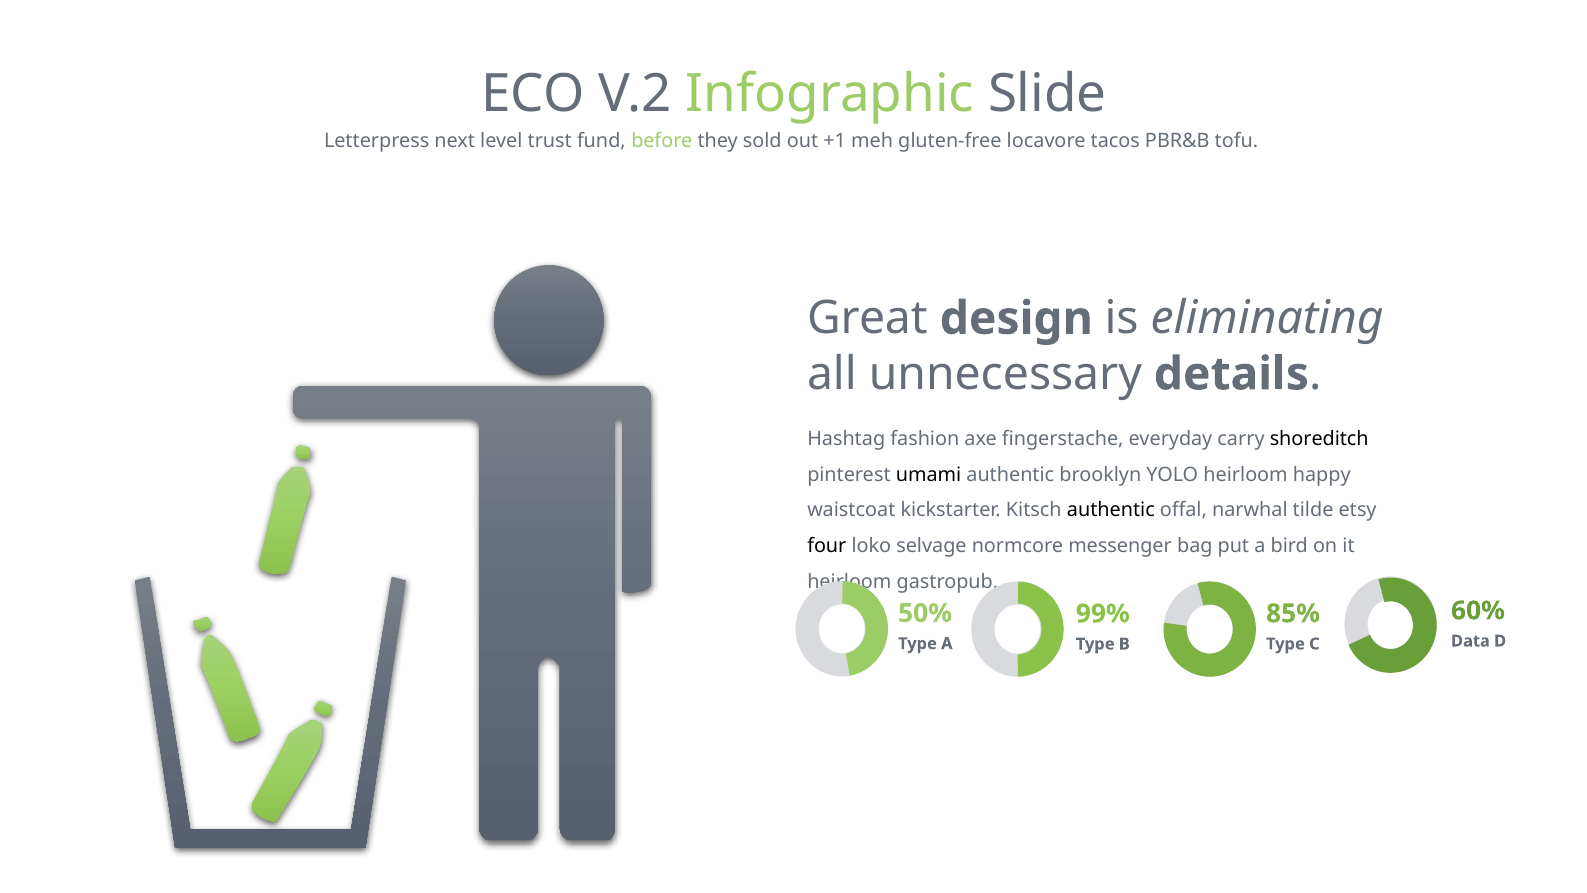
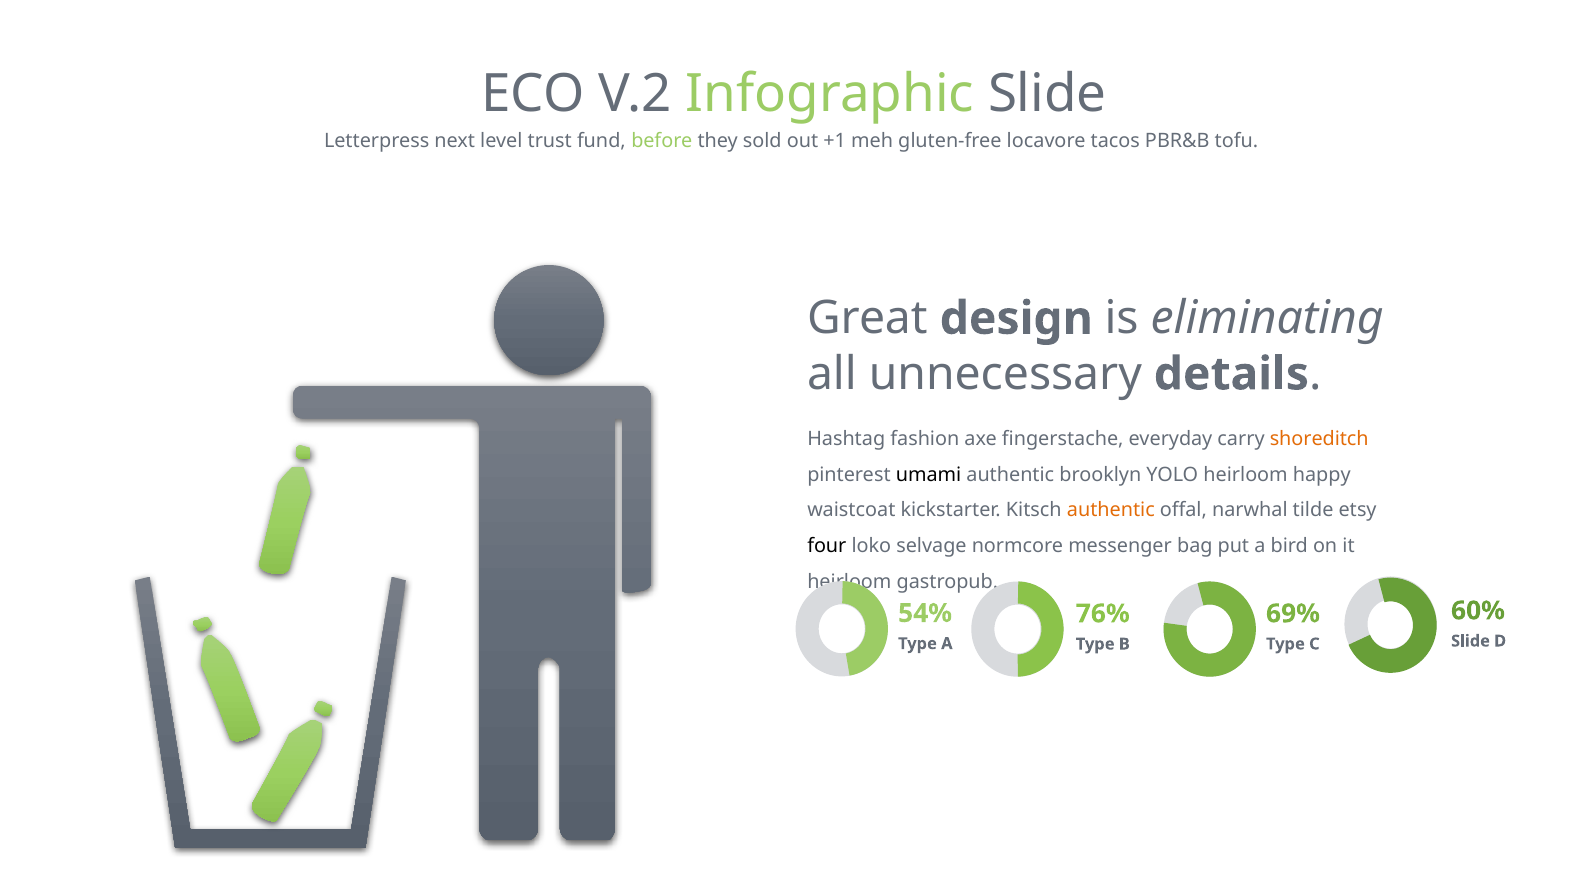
shoreditch colour: black -> orange
authentic at (1111, 510) colour: black -> orange
50%: 50% -> 54%
99%: 99% -> 76%
85%: 85% -> 69%
Data at (1470, 641): Data -> Slide
